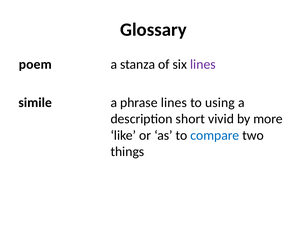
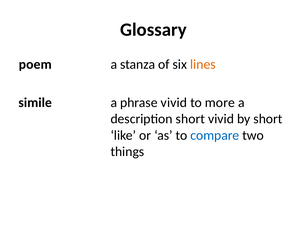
lines at (203, 64) colour: purple -> orange
phrase lines: lines -> vivid
using: using -> more
by more: more -> short
